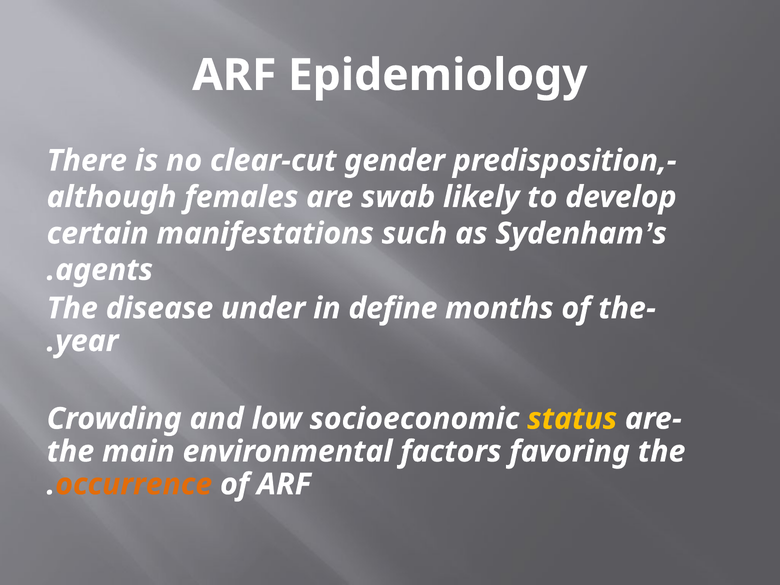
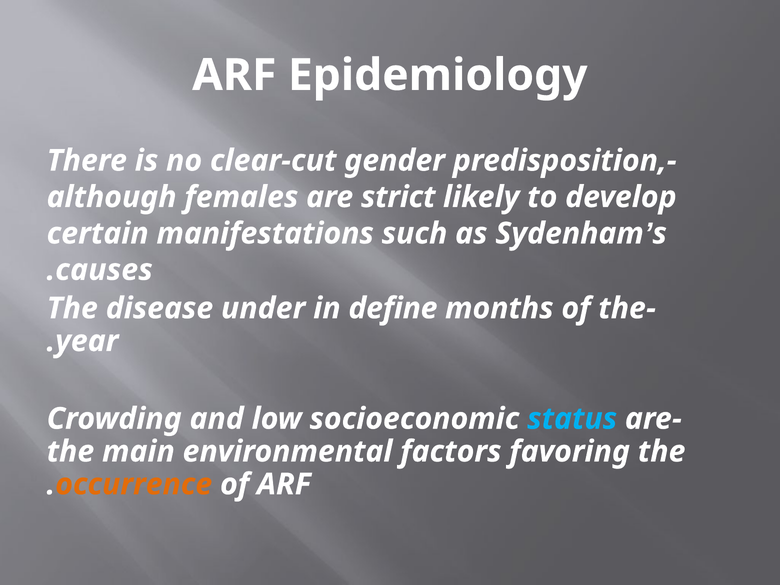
swab: swab -> strict
agents: agents -> causes
status colour: yellow -> light blue
